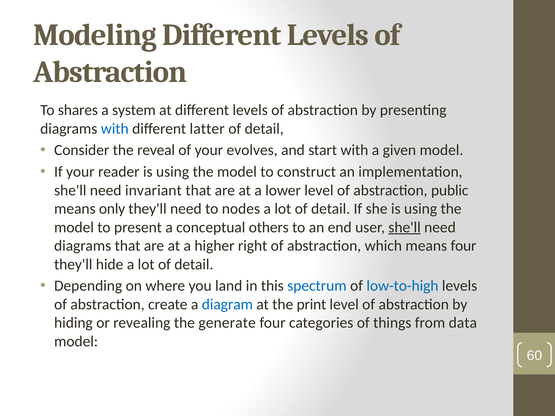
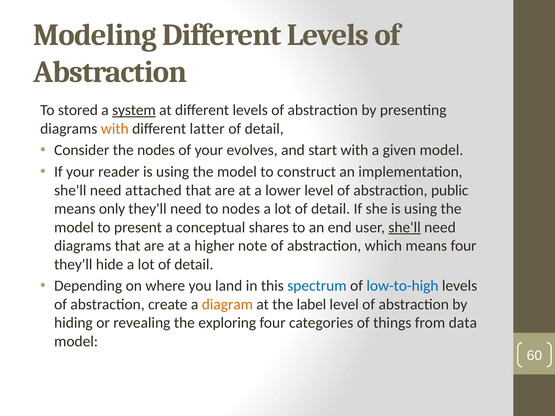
shares: shares -> stored
system underline: none -> present
with at (115, 129) colour: blue -> orange
the reveal: reveal -> nodes
invariant: invariant -> attached
others: others -> shares
right: right -> note
diagram colour: blue -> orange
print: print -> label
generate: generate -> exploring
